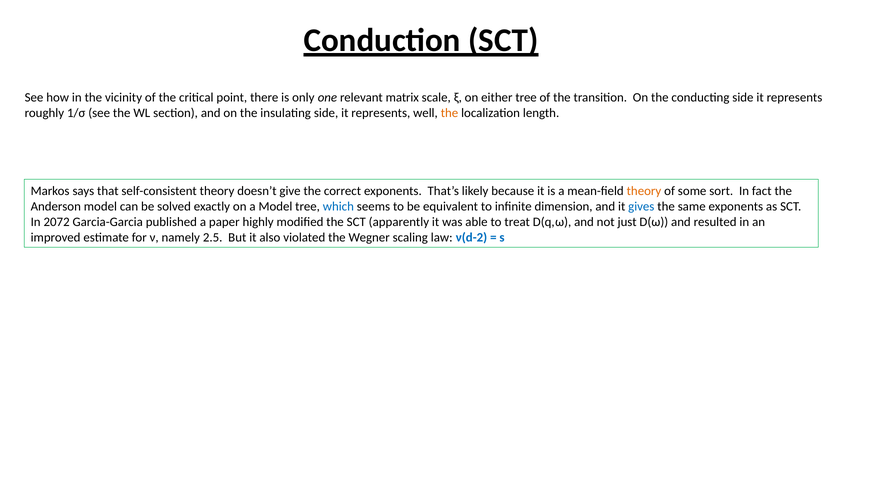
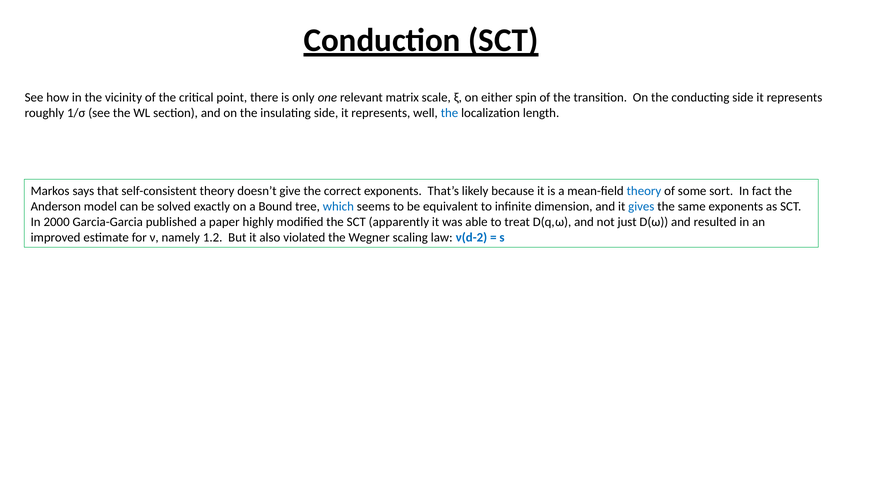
either tree: tree -> spin
the at (450, 113) colour: orange -> blue
theory at (644, 191) colour: orange -> blue
a Model: Model -> Bound
2072: 2072 -> 2000
2.5: 2.5 -> 1.2
